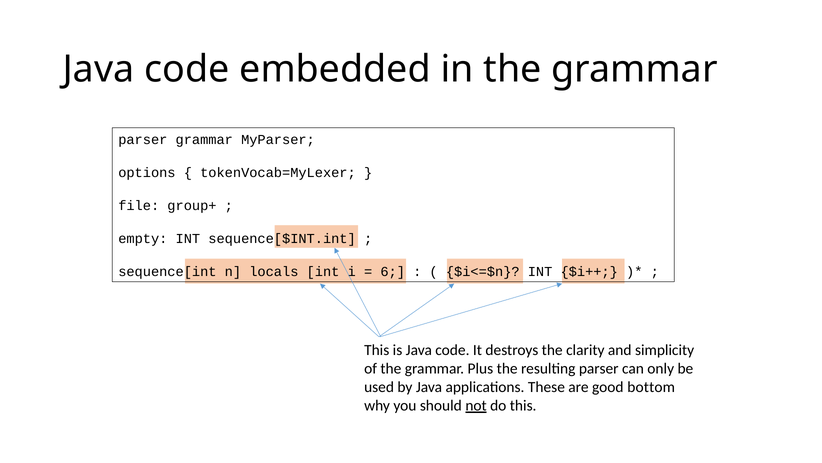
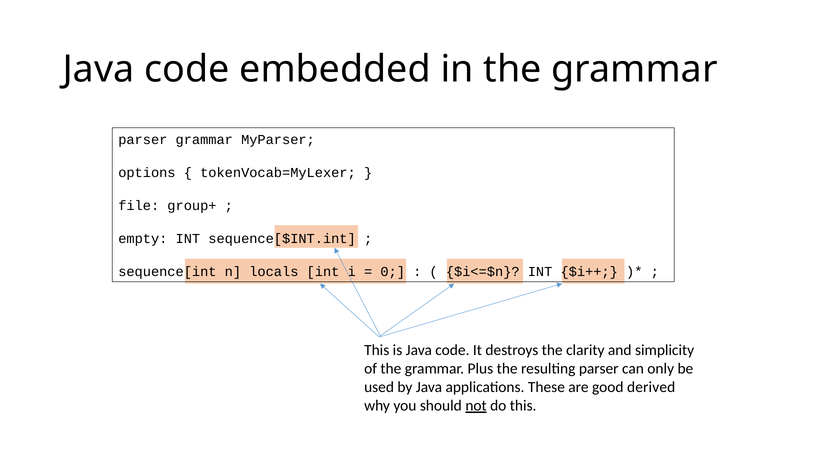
6: 6 -> 0
bottom: bottom -> derived
